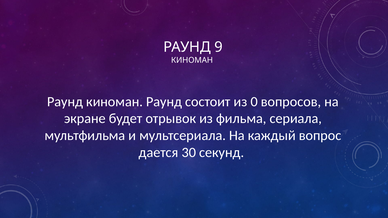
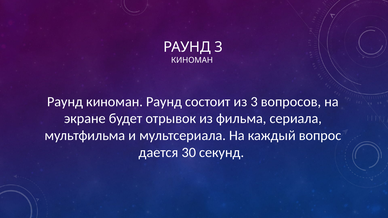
РАУНД 9: 9 -> 3
из 0: 0 -> 3
